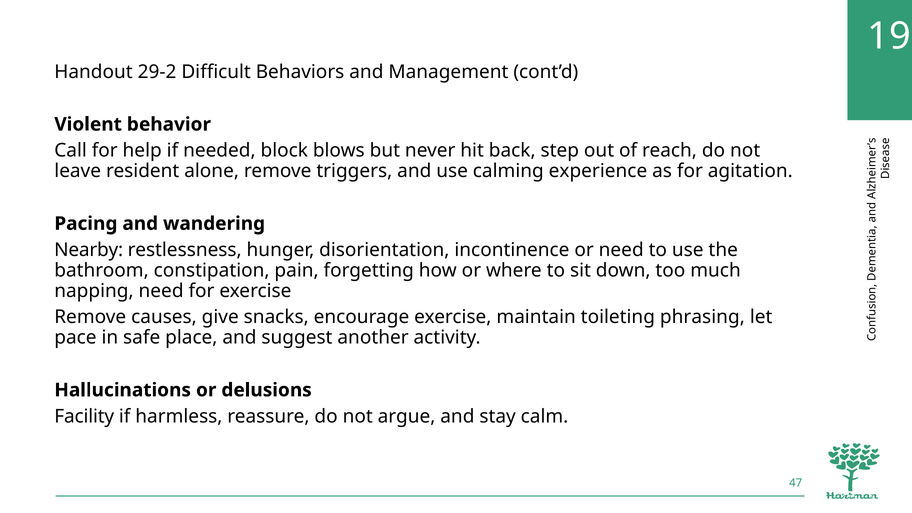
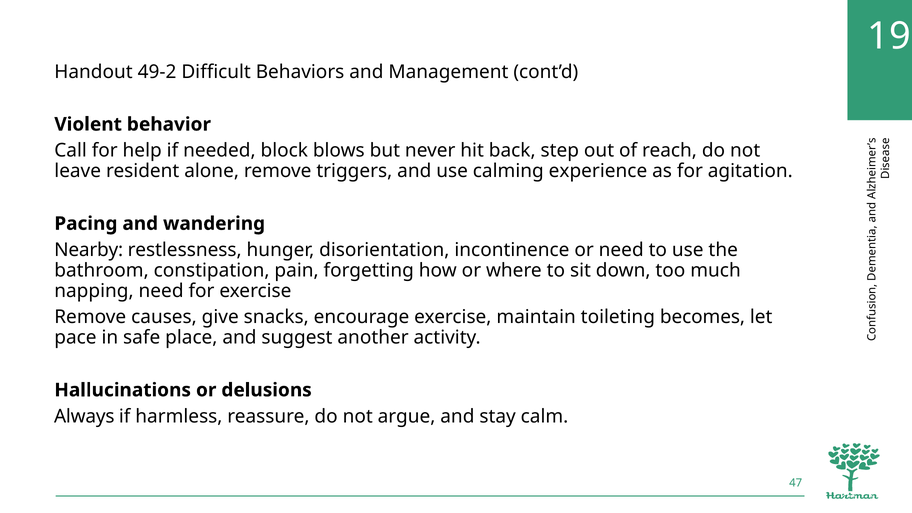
29-2: 29-2 -> 49-2
phrasing: phrasing -> becomes
Facility: Facility -> Always
